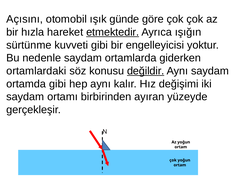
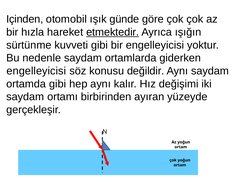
Açısını: Açısını -> Içinden
ortamlardaki at (36, 71): ortamlardaki -> engelleyicisi
değildir underline: present -> none
